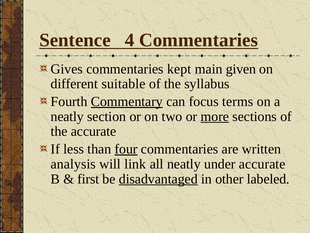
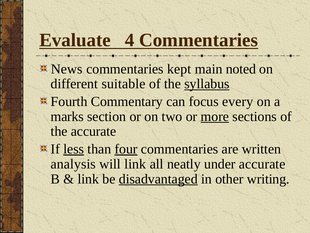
Sentence: Sentence -> Evaluate
Gives: Gives -> News
given: given -> noted
syllabus underline: none -> present
Commentary underline: present -> none
terms: terms -> every
neatly at (67, 116): neatly -> marks
less underline: none -> present
first at (88, 179): first -> link
labeled: labeled -> writing
